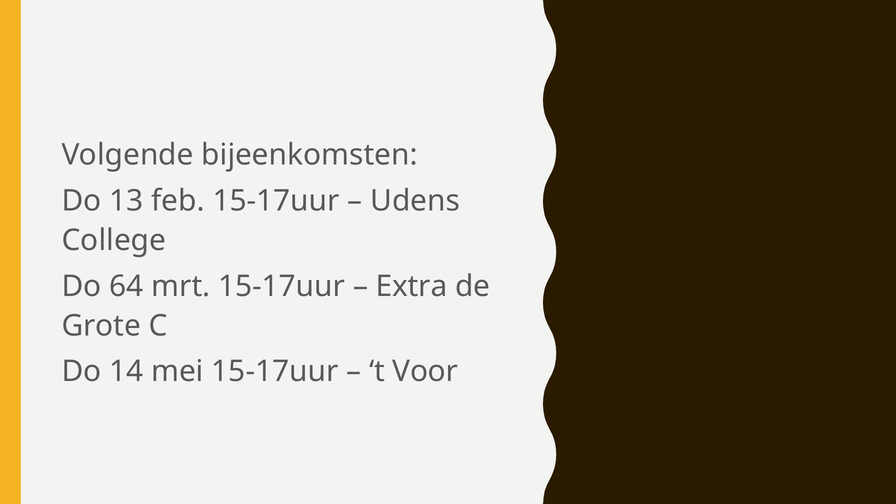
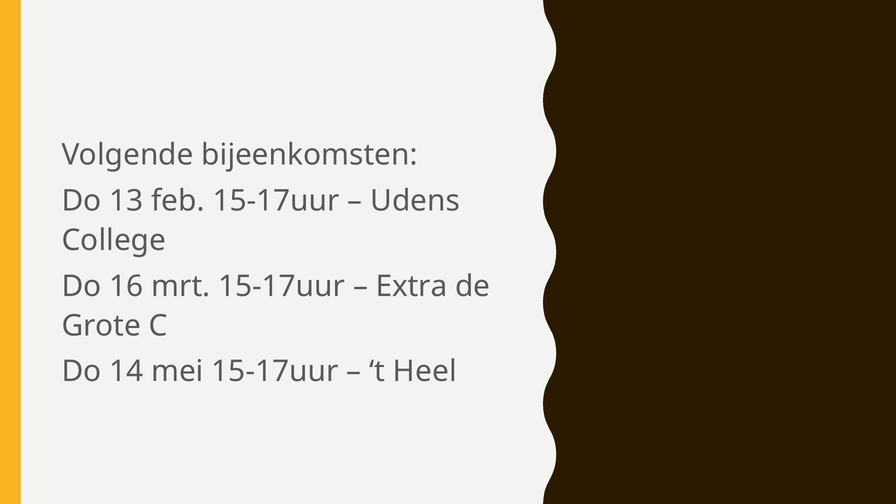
64: 64 -> 16
Voor: Voor -> Heel
